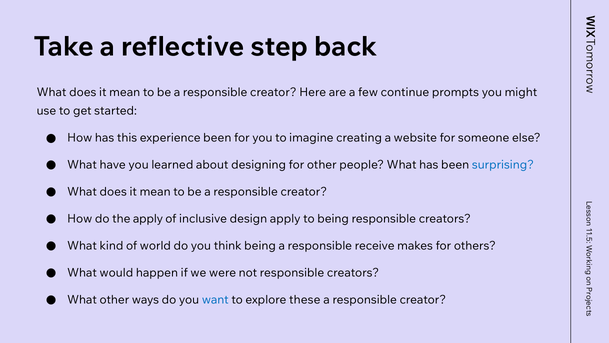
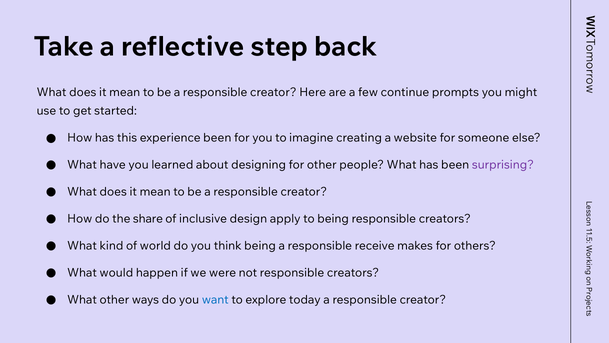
surprising colour: blue -> purple
the apply: apply -> share
these: these -> today
